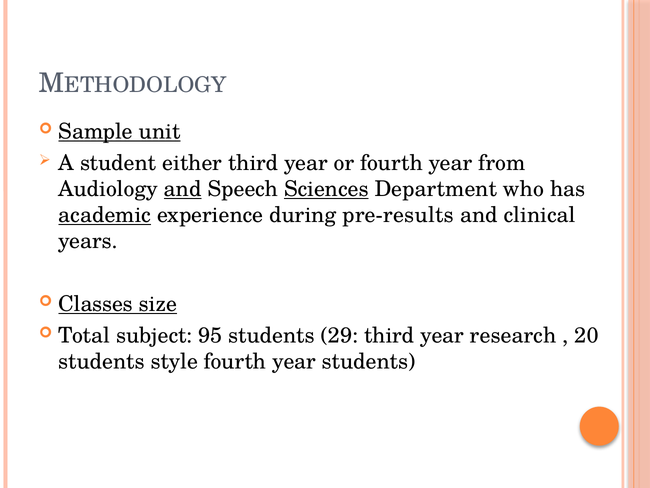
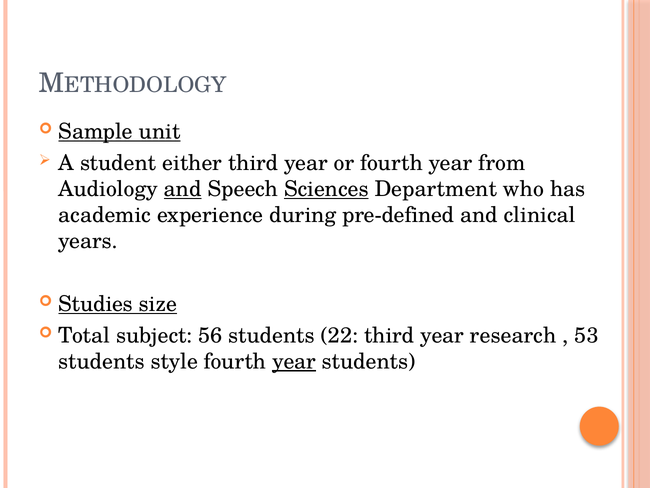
academic underline: present -> none
pre-results: pre-results -> pre-defined
Classes: Classes -> Studies
95: 95 -> 56
29: 29 -> 22
20: 20 -> 53
year at (294, 361) underline: none -> present
